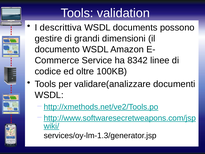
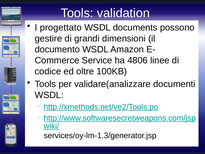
descrittiva: descrittiva -> progettato
8342: 8342 -> 4806
